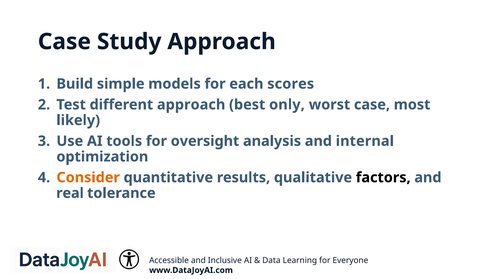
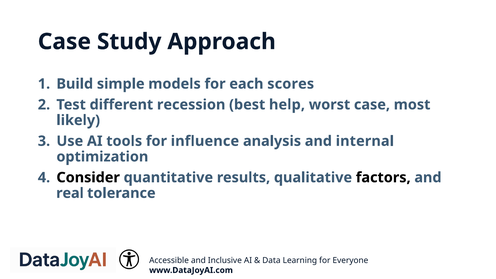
different approach: approach -> recession
only: only -> help
oversight: oversight -> influence
Consider colour: orange -> black
